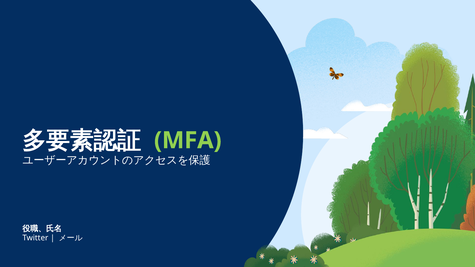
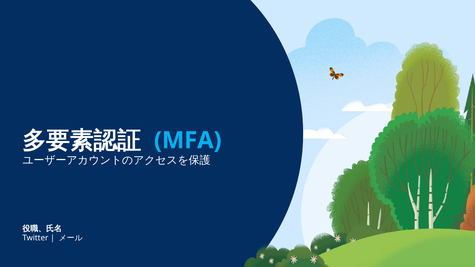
MFA colour: light green -> light blue
